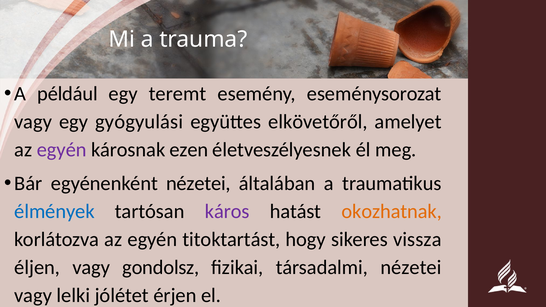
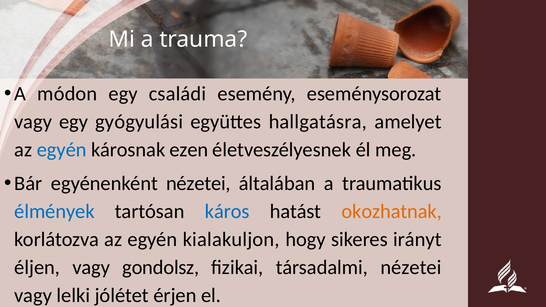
például: például -> módon
teremt: teremt -> családi
elkövetőről: elkövetőről -> hallgatásra
egyén at (62, 150) colour: purple -> blue
káros colour: purple -> blue
titoktartást: titoktartást -> kialakuljon
vissza: vissza -> irányt
